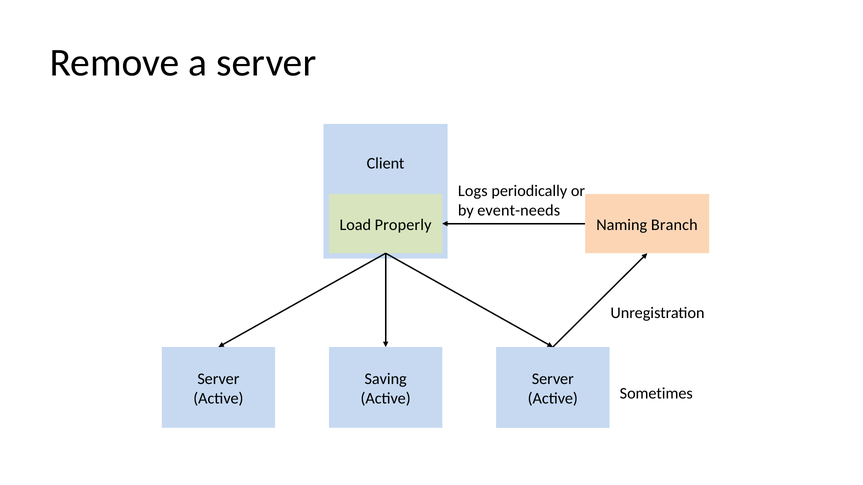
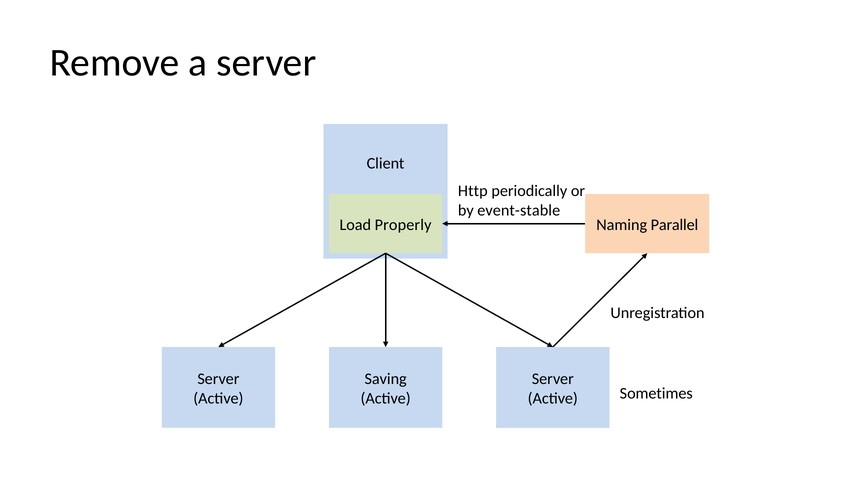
Logs: Logs -> Http
event-needs: event-needs -> event-stable
Branch: Branch -> Parallel
